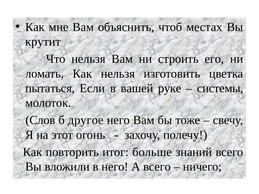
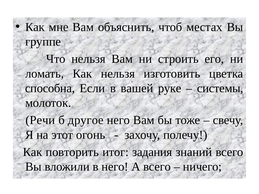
крутит: крутит -> группе
пытаться: пытаться -> способна
Слов: Слов -> Речи
больше: больше -> задания
